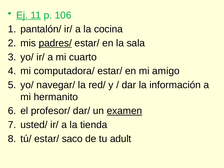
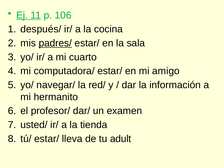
pantalón/: pantalón/ -> después/
examen underline: present -> none
saco: saco -> lleva
